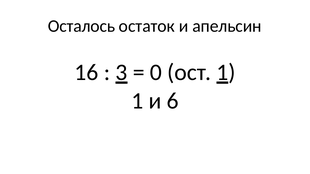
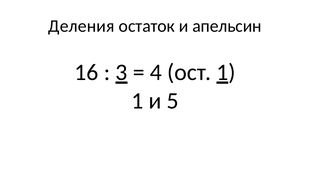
Осталось: Осталось -> Деления
0: 0 -> 4
6: 6 -> 5
